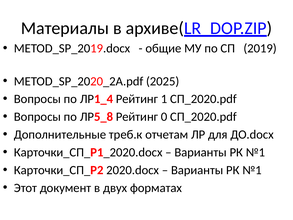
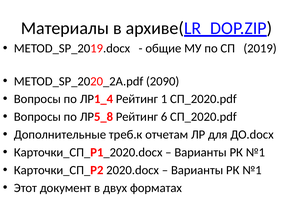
2025: 2025 -> 2090
0: 0 -> 6
